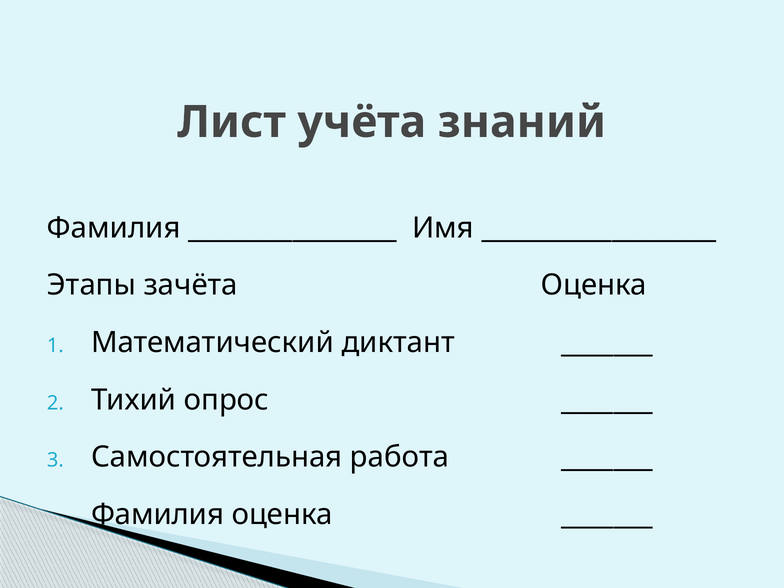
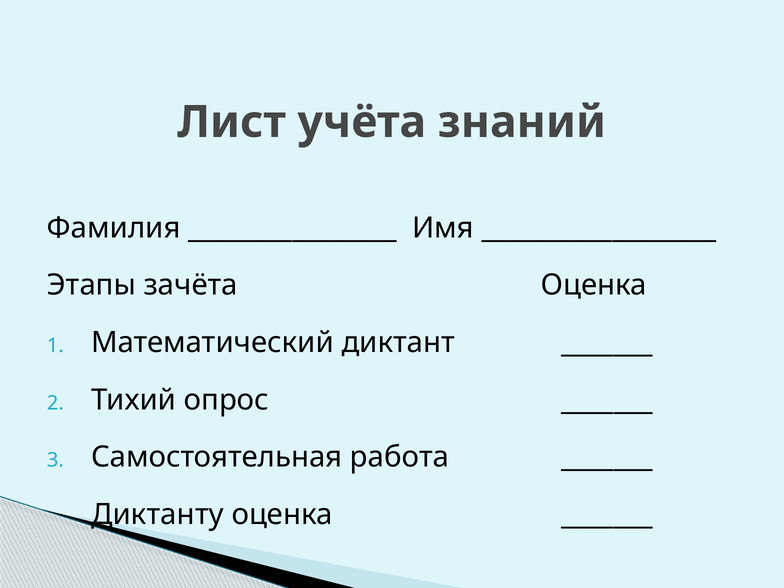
Фамилия at (158, 514): Фамилия -> Диктанту
